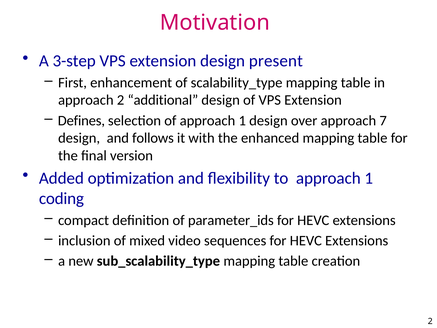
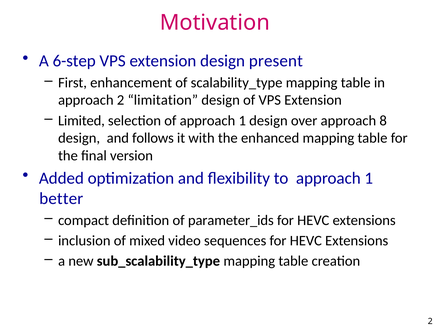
3-step: 3-step -> 6-step
additional: additional -> limitation
Defines: Defines -> Limited
7: 7 -> 8
coding: coding -> better
